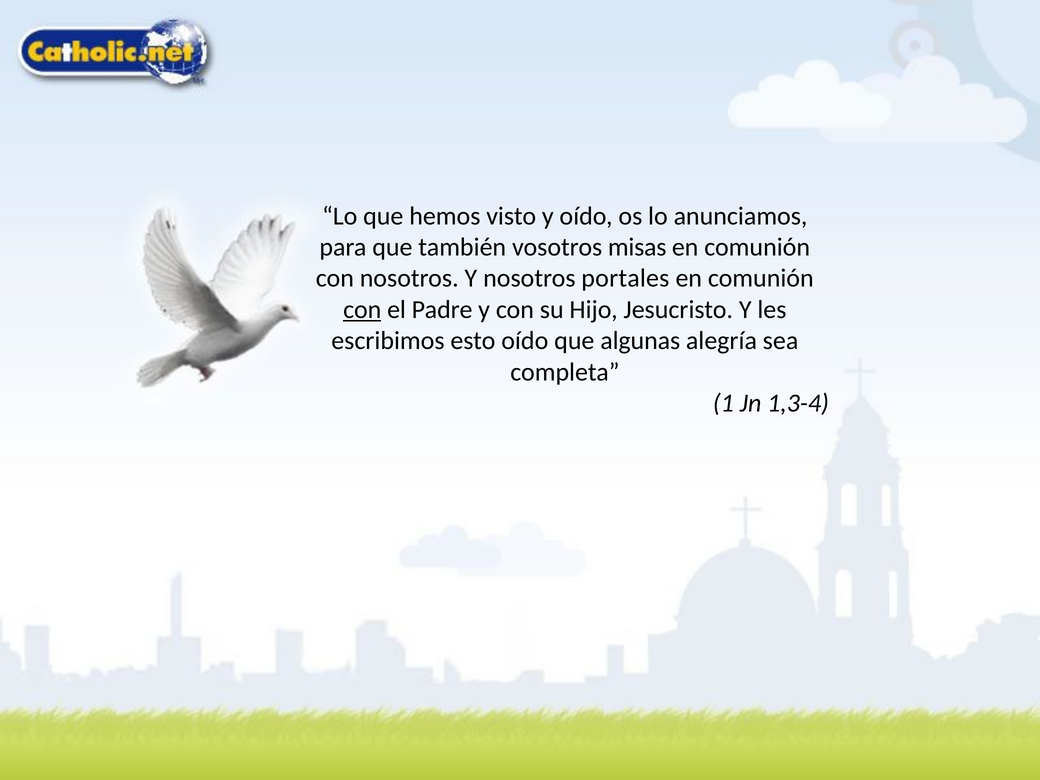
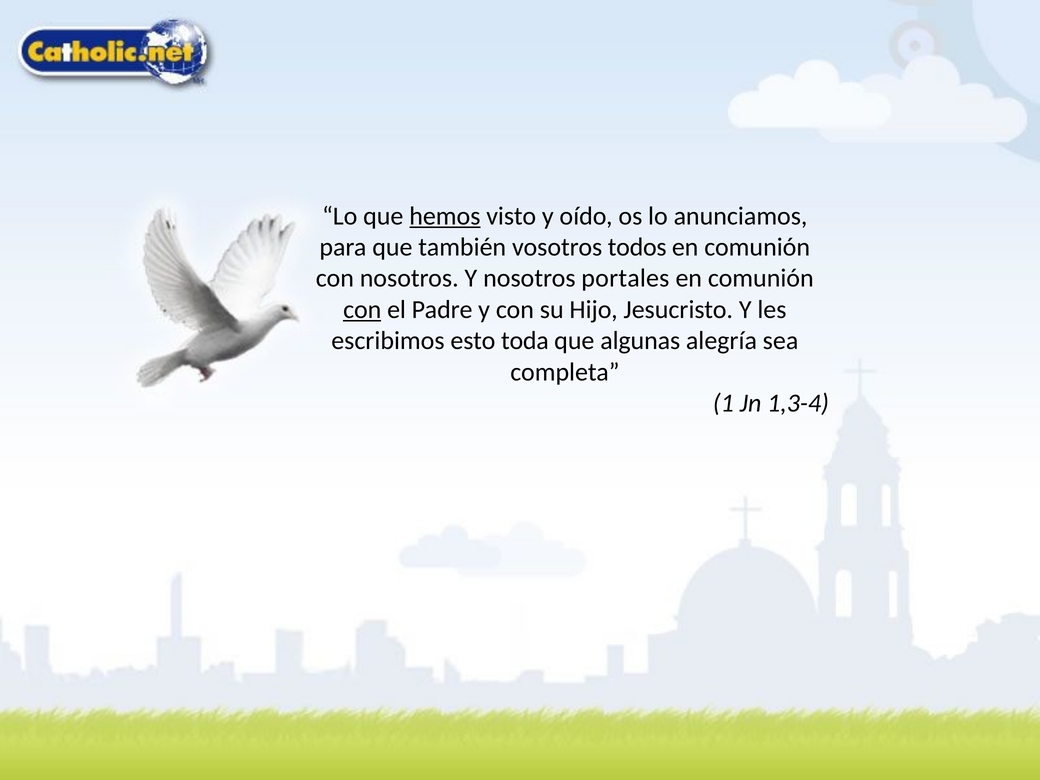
hemos underline: none -> present
misas: misas -> todos
esto oído: oído -> toda
